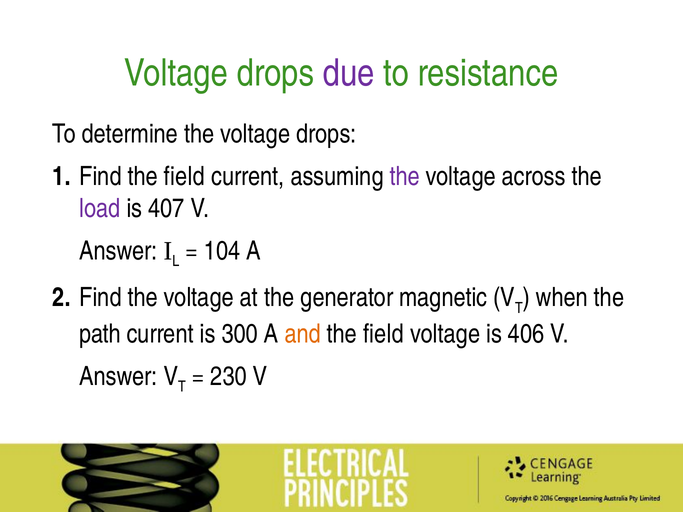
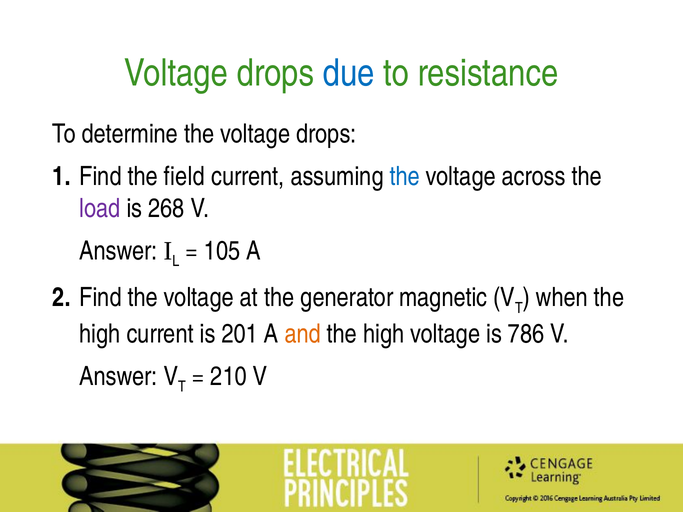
due colour: purple -> blue
the at (405, 177) colour: purple -> blue
407: 407 -> 268
104: 104 -> 105
path at (100, 334): path -> high
300: 300 -> 201
field at (384, 334): field -> high
406: 406 -> 786
230: 230 -> 210
